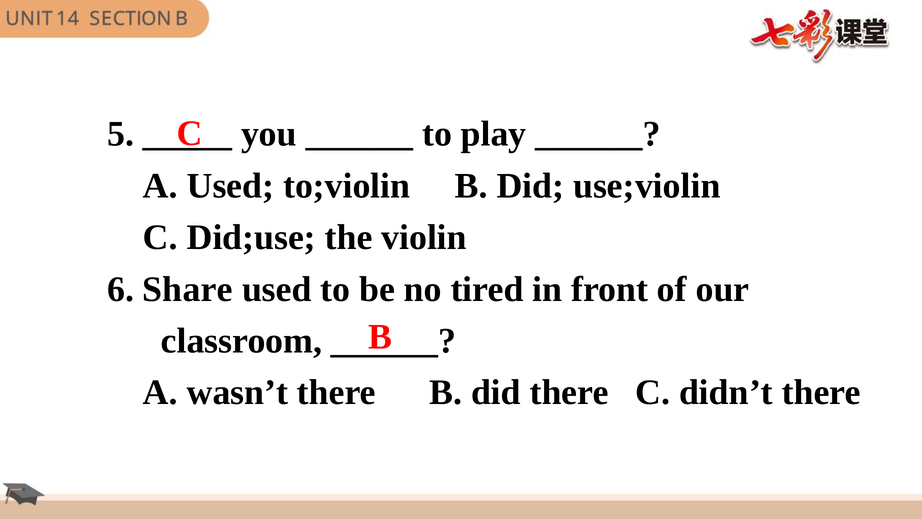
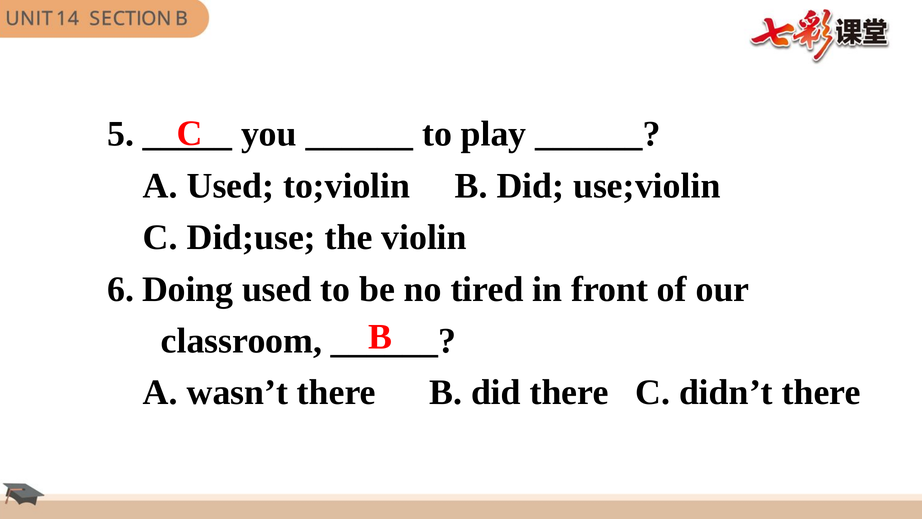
Share: Share -> Doing
